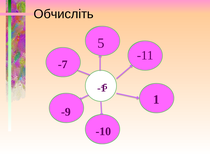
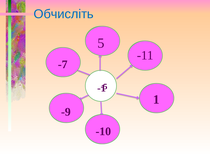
Обчисліть colour: black -> blue
